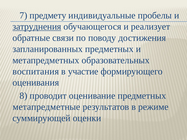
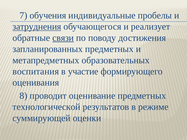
предмету: предмету -> обучения
связи underline: none -> present
метапредметные: метапредметные -> технологической
